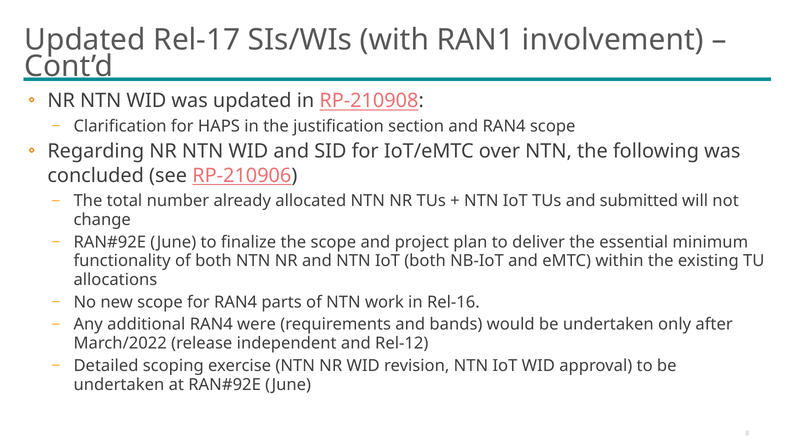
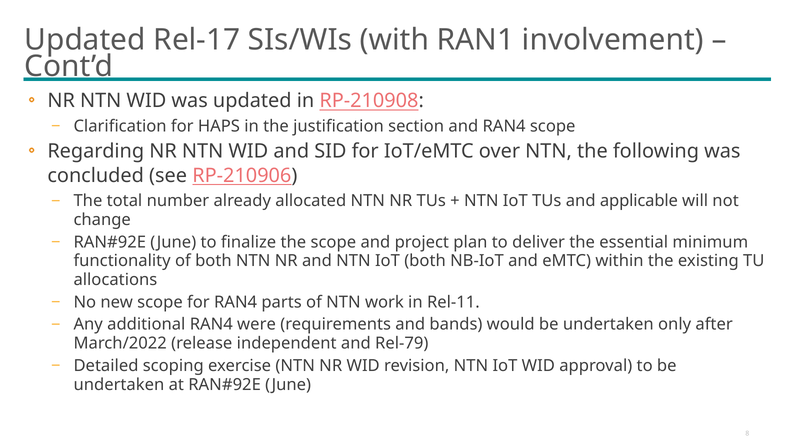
submitted: submitted -> applicable
Rel-16: Rel-16 -> Rel-11
Rel-12: Rel-12 -> Rel-79
